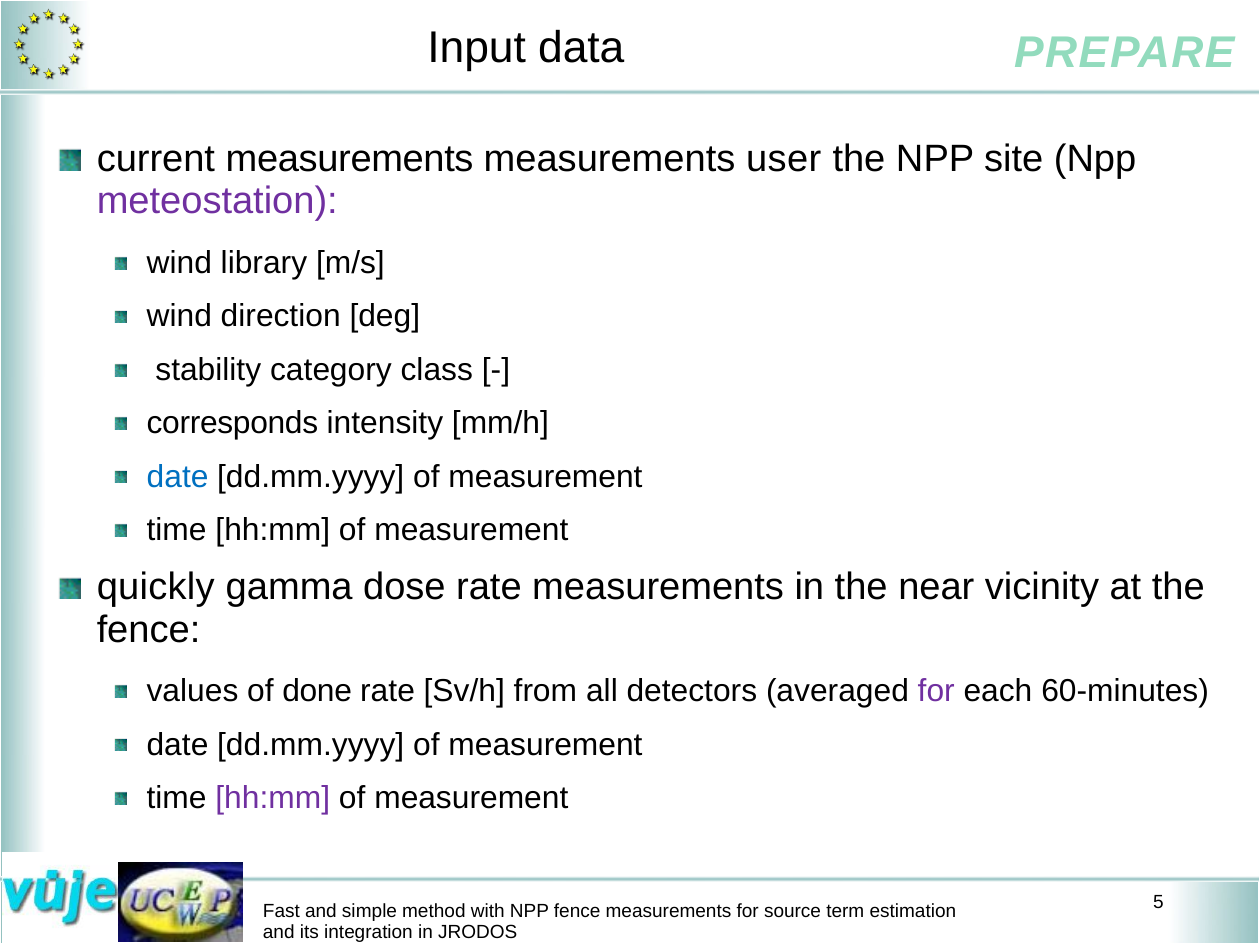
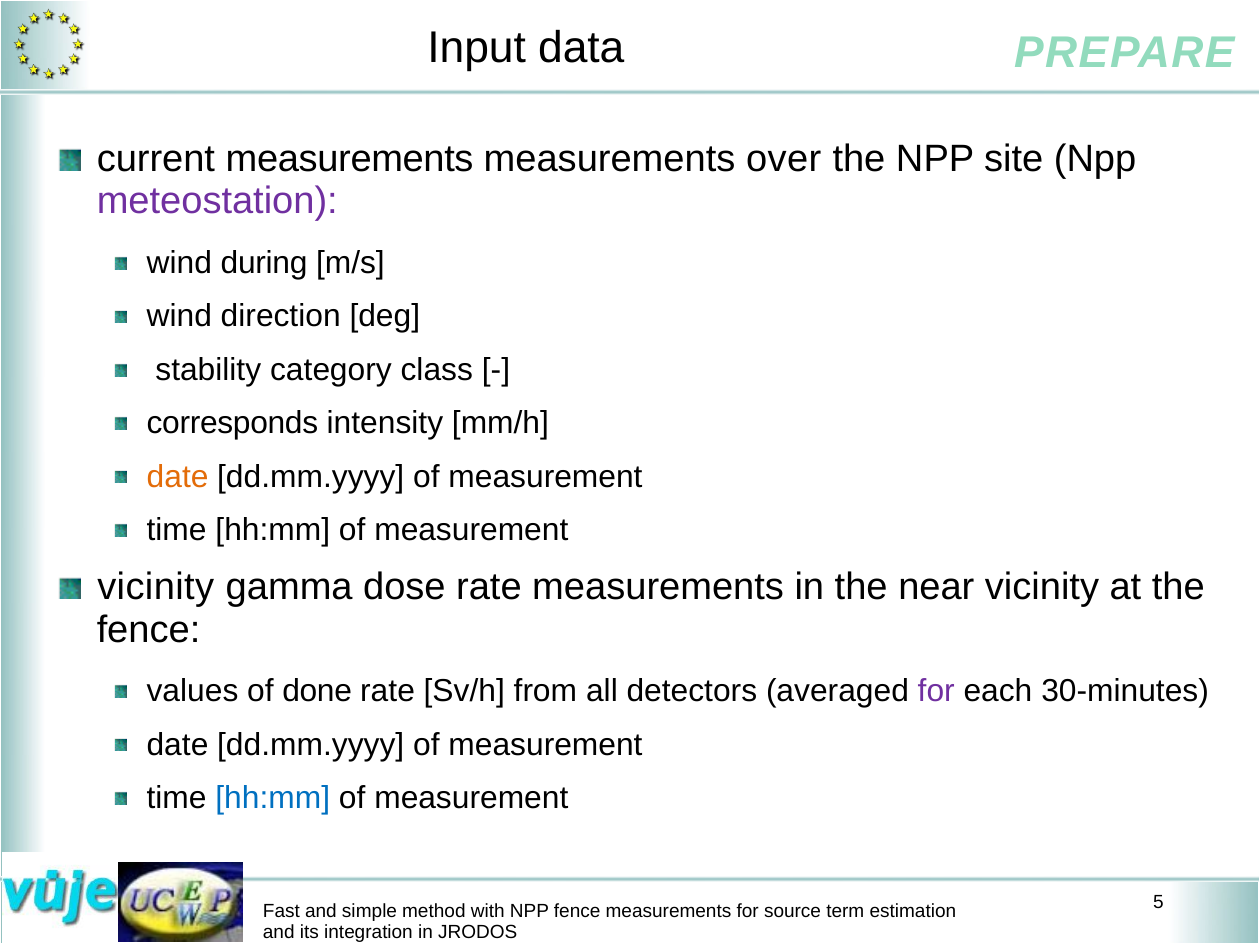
user: user -> over
library: library -> during
date at (178, 477) colour: blue -> orange
quickly at (156, 587): quickly -> vicinity
60-minutes: 60-minutes -> 30-minutes
hh:mm at (273, 798) colour: purple -> blue
